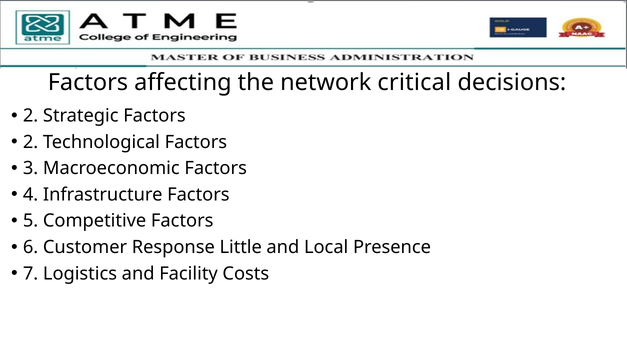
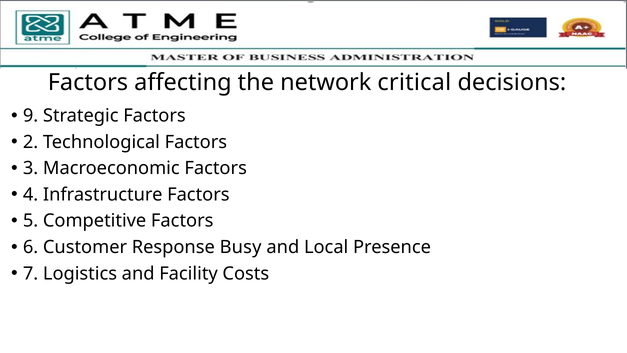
2 at (31, 116): 2 -> 9
Little: Little -> Busy
